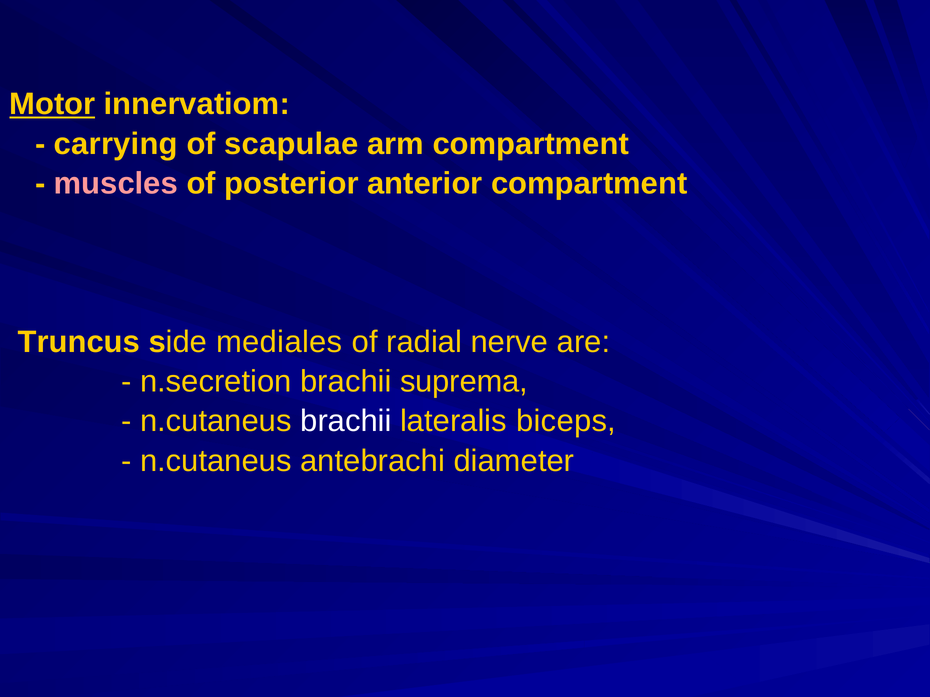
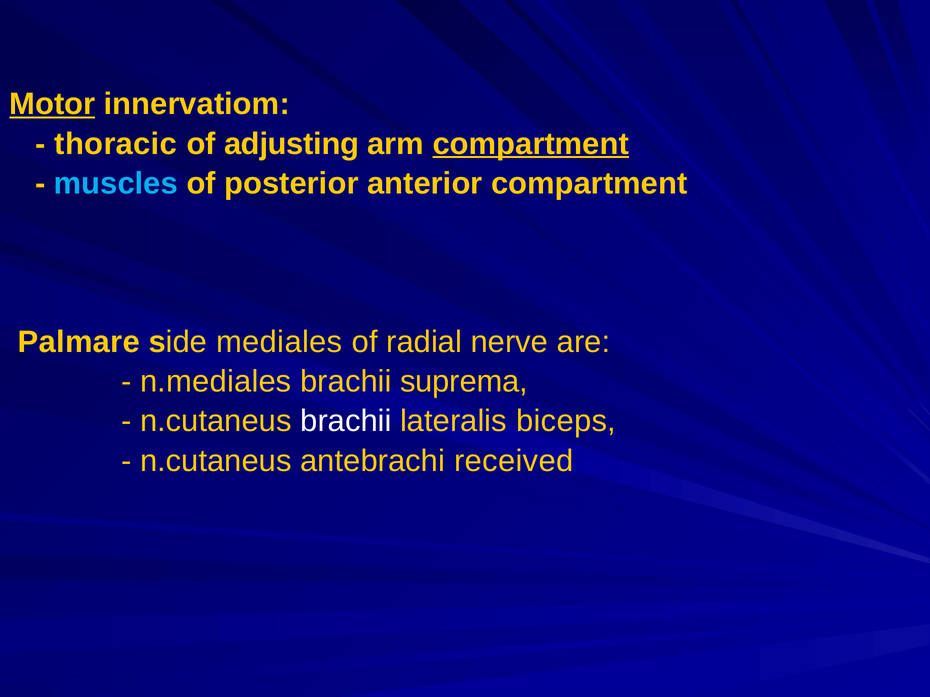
carrying: carrying -> thoracic
scapulae: scapulae -> adjusting
compartment at (531, 144) underline: none -> present
muscles colour: pink -> light blue
Truncus: Truncus -> Palmare
n.secretion: n.secretion -> n.mediales
diameter: diameter -> received
